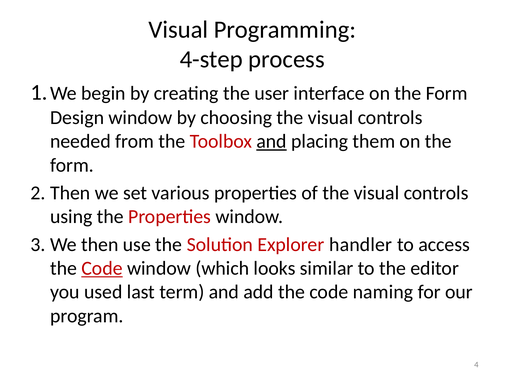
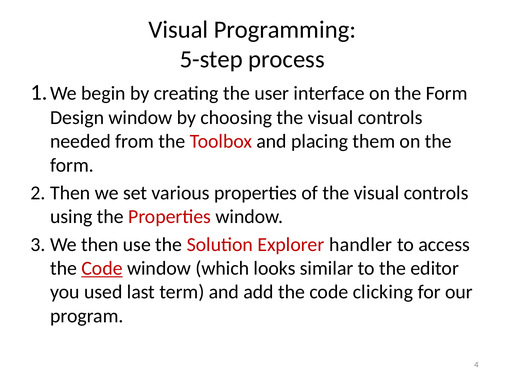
4-step: 4-step -> 5-step
and at (272, 141) underline: present -> none
naming: naming -> clicking
